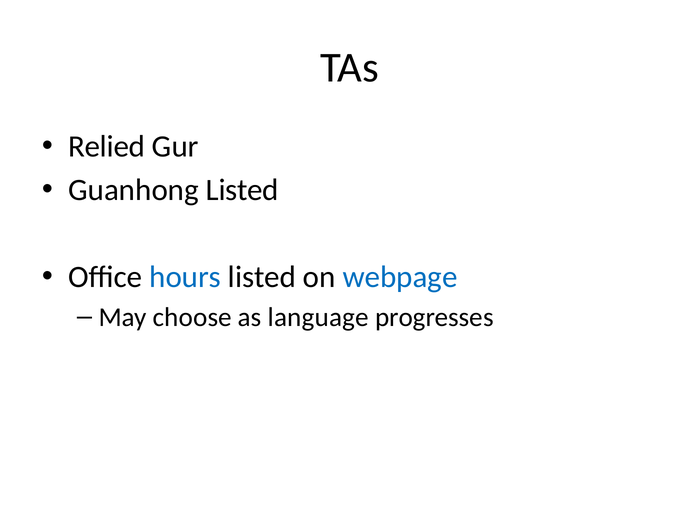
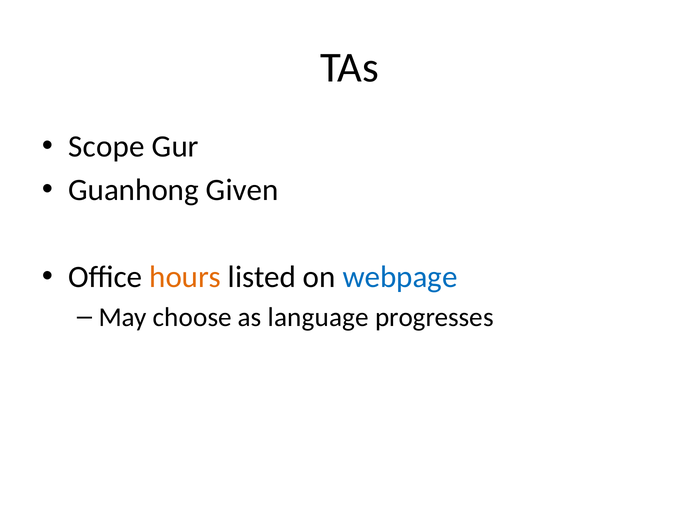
Relied: Relied -> Scope
Guanhong Listed: Listed -> Given
hours colour: blue -> orange
